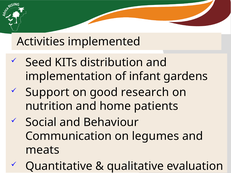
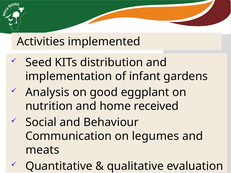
Support: Support -> Analysis
research: research -> eggplant
patients: patients -> received
